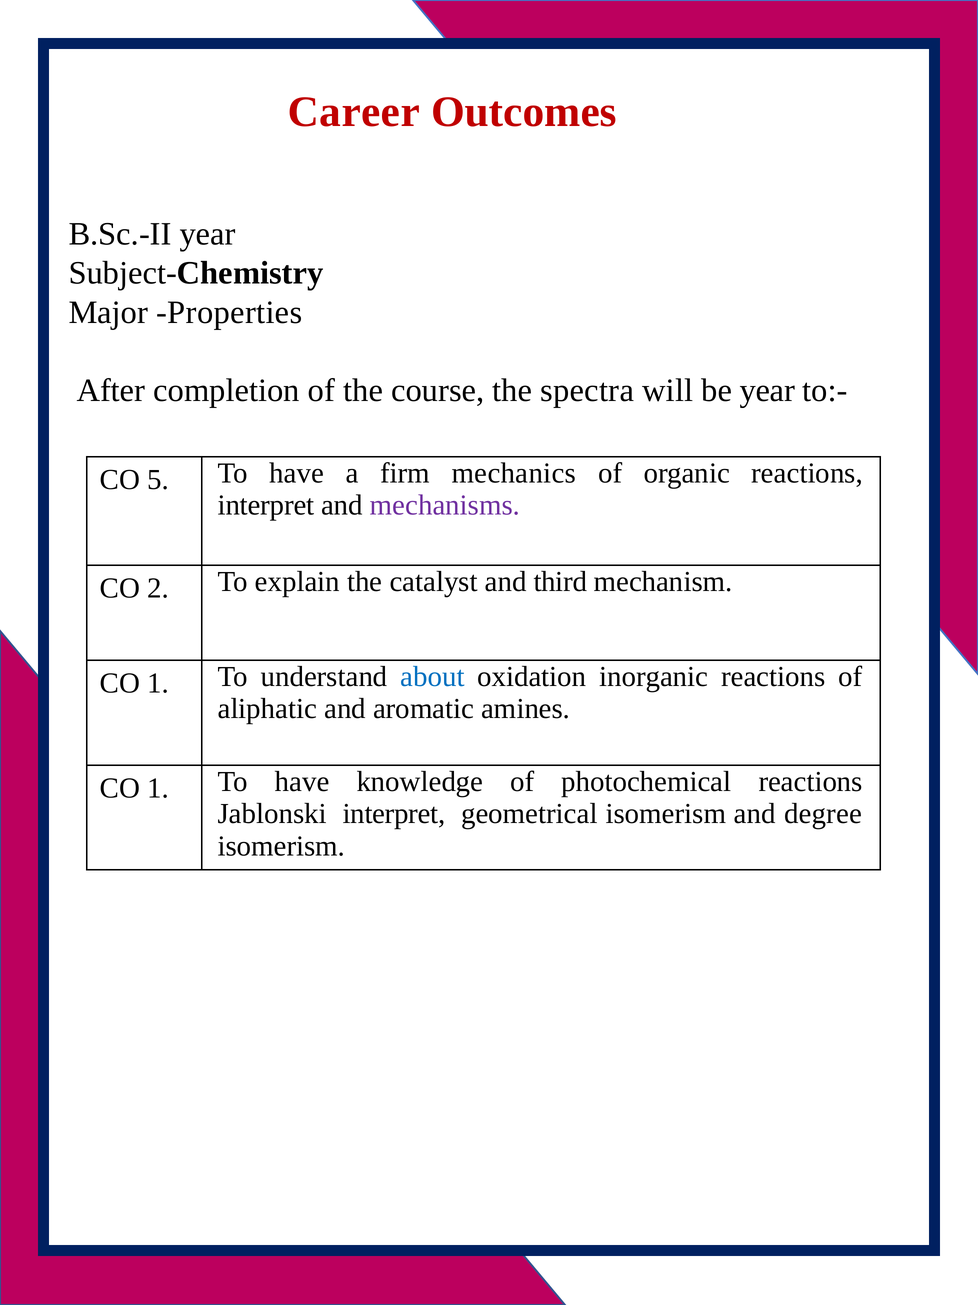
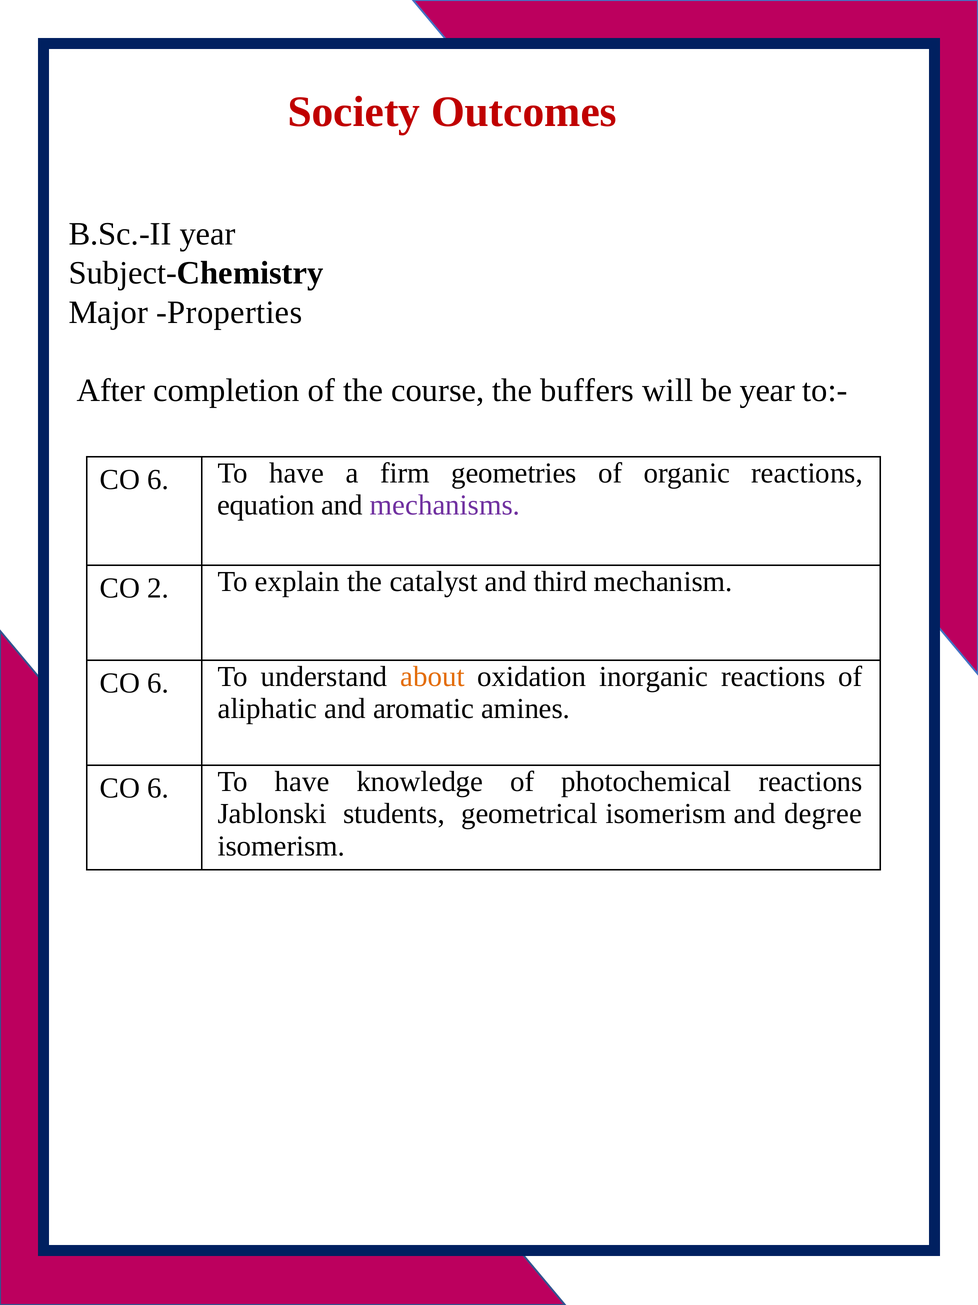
Career: Career -> Society
spectra: spectra -> buffers
5 at (158, 479): 5 -> 6
mechanics: mechanics -> geometries
interpret at (266, 505): interpret -> equation
1 at (158, 682): 1 -> 6
about colour: blue -> orange
1 at (158, 788): 1 -> 6
Jablonski interpret: interpret -> students
